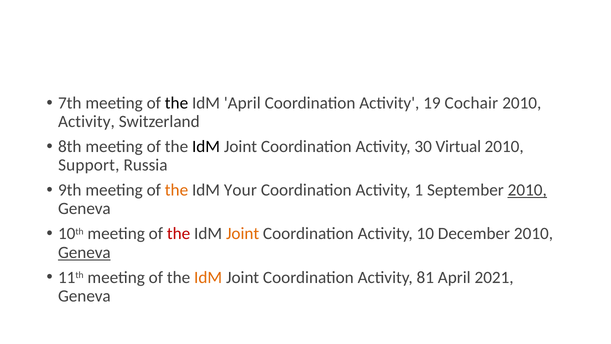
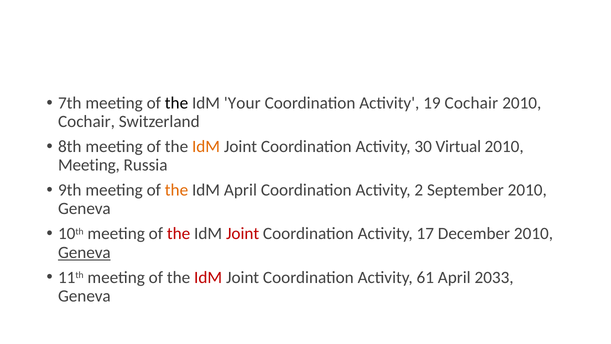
IdM April: April -> Your
Activity at (86, 122): Activity -> Cochair
IdM at (206, 147) colour: black -> orange
Support at (89, 165): Support -> Meeting
IdM Your: Your -> April
1: 1 -> 2
2010 at (527, 190) underline: present -> none
Joint at (243, 234) colour: orange -> red
10: 10 -> 17
IdM at (208, 277) colour: orange -> red
81: 81 -> 61
2021: 2021 -> 2033
